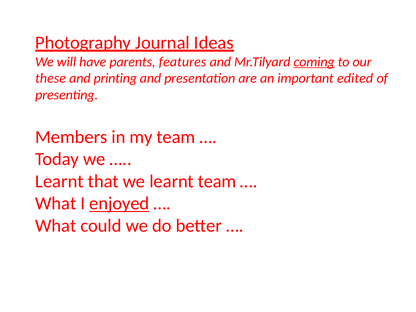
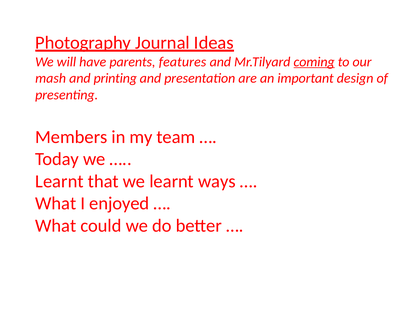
these: these -> mash
edited: edited -> design
learnt team: team -> ways
enjoyed underline: present -> none
